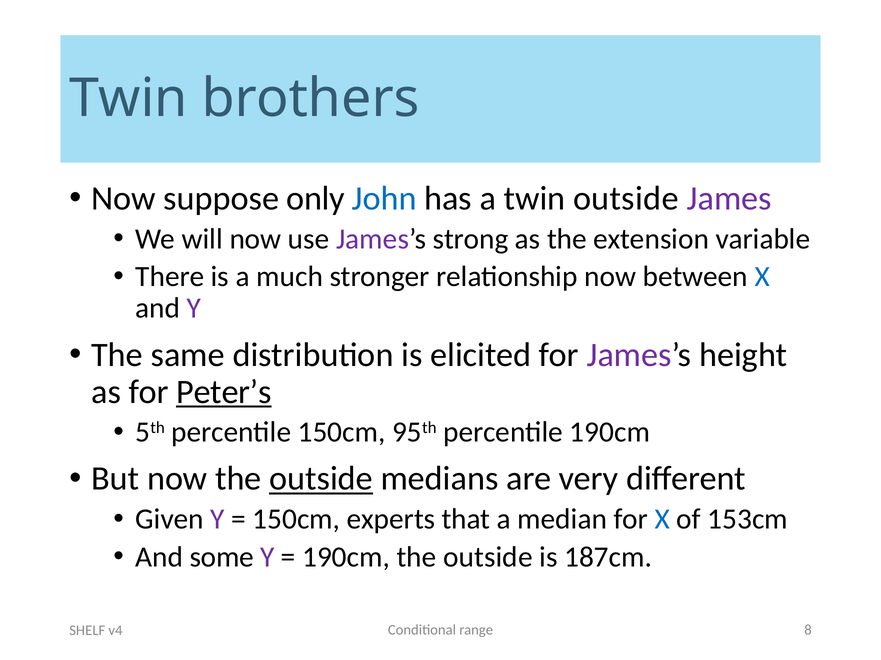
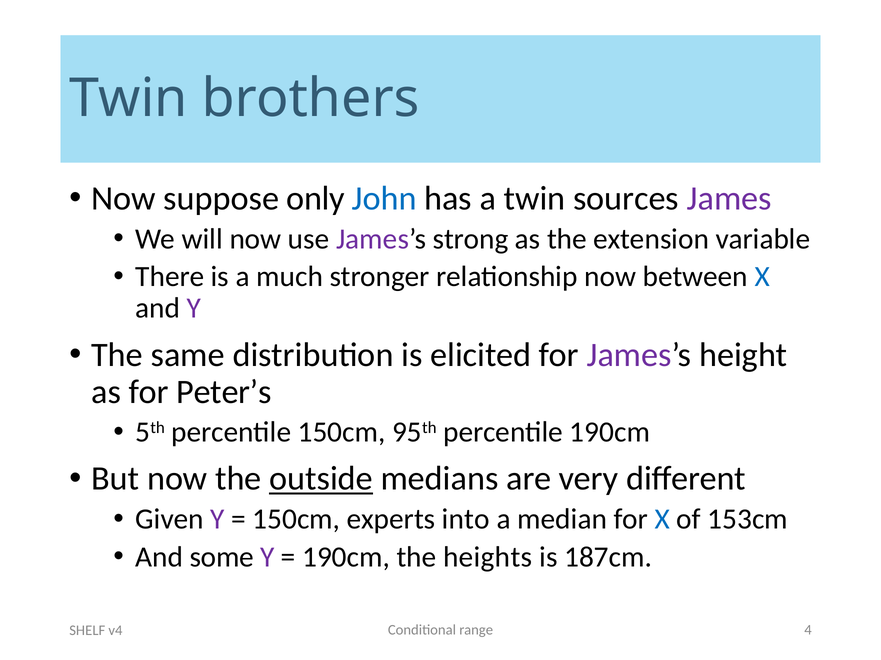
twin outside: outside -> sources
Peter’s underline: present -> none
that: that -> into
190cm the outside: outside -> heights
8: 8 -> 4
